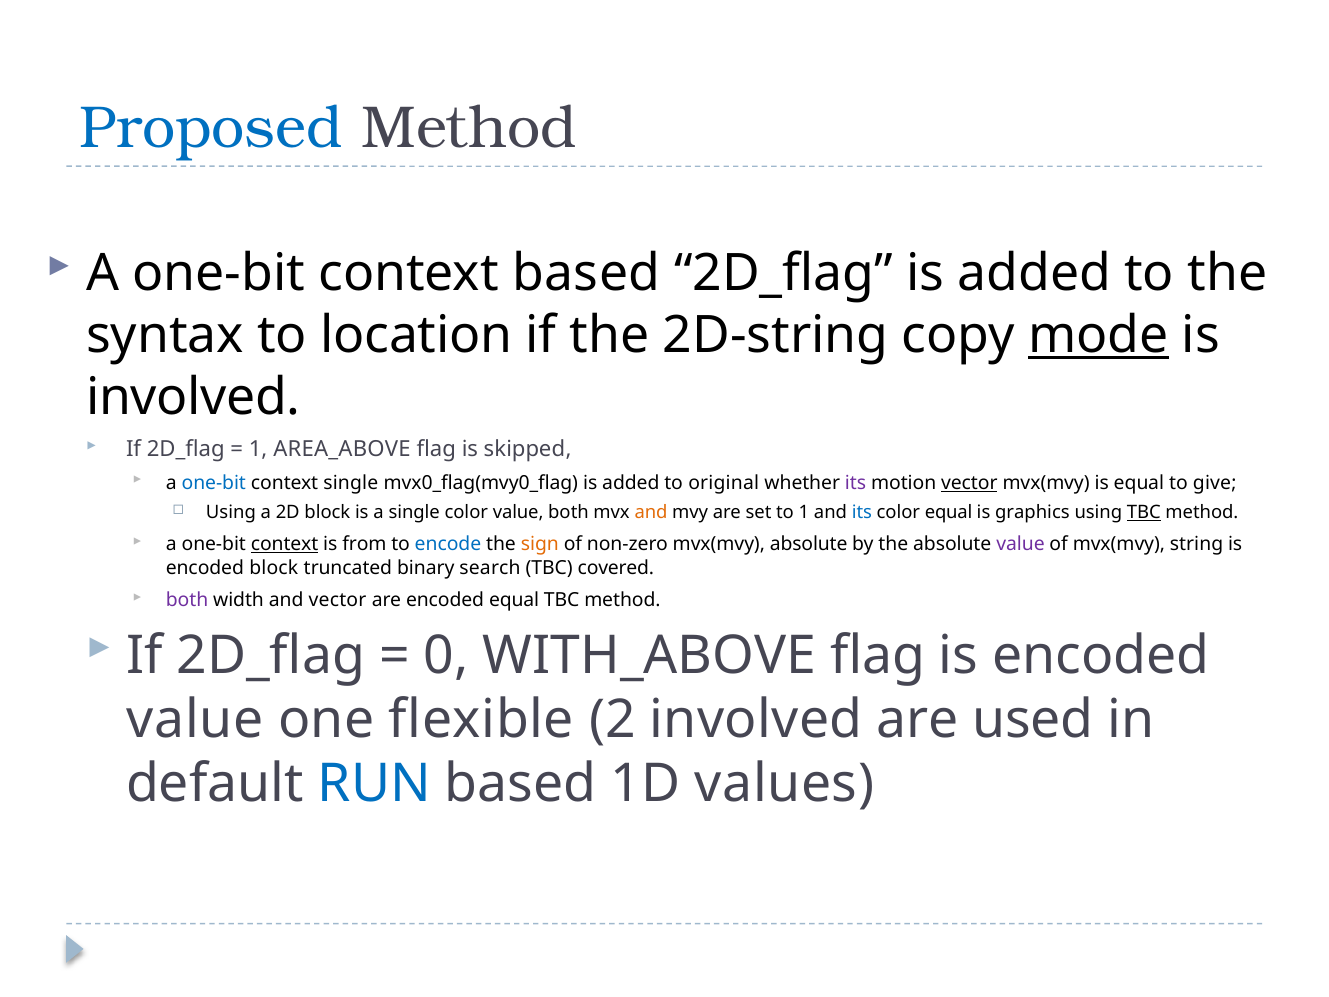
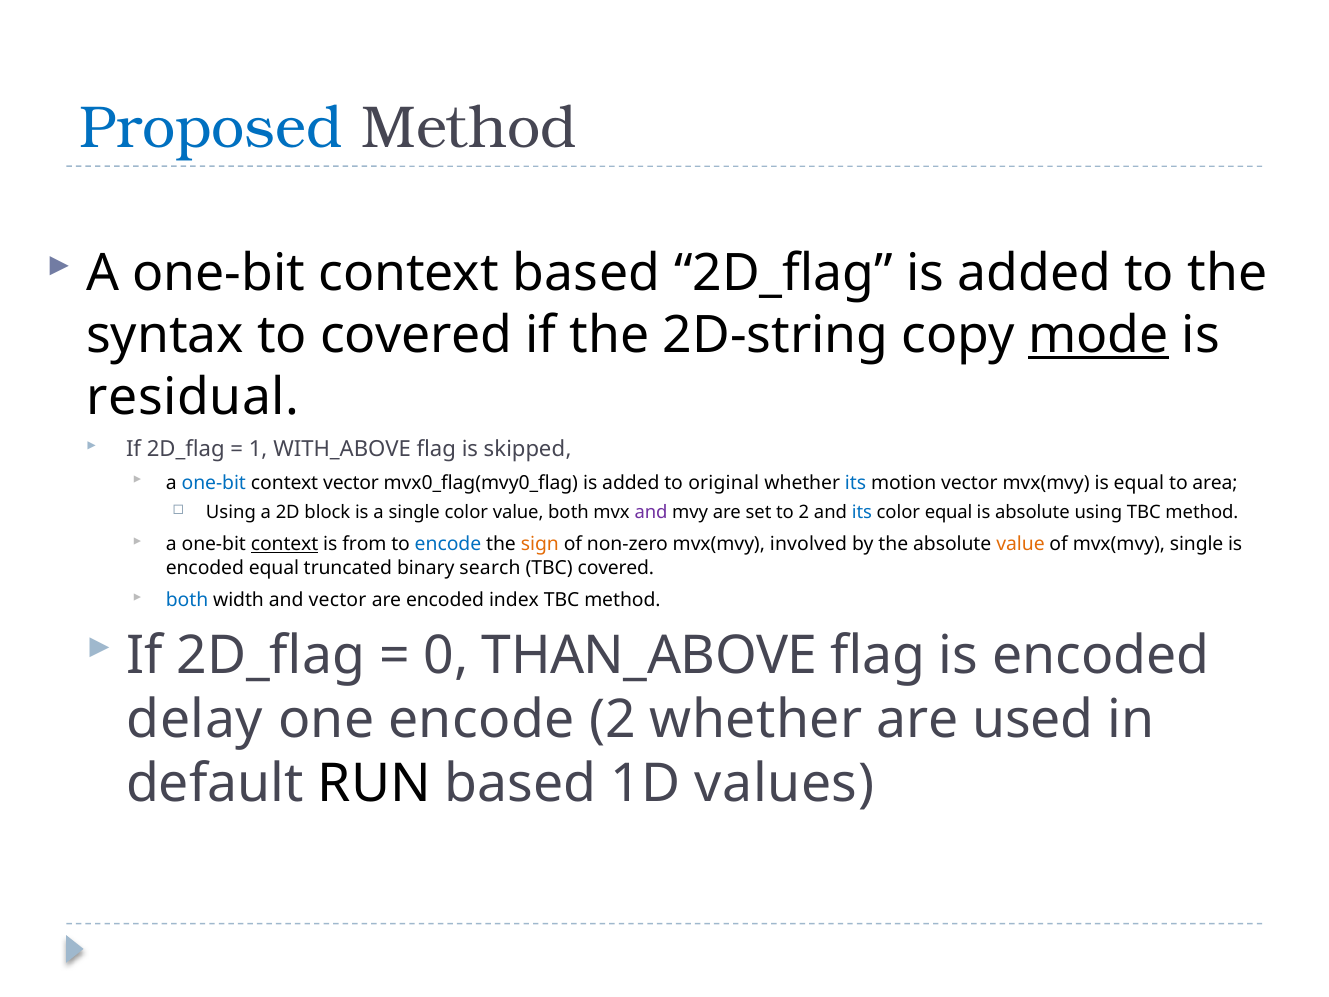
to location: location -> covered
involved at (193, 397): involved -> residual
AREA_ABOVE: AREA_ABOVE -> WITH_ABOVE
context single: single -> vector
its at (855, 483) colour: purple -> blue
vector at (969, 483) underline: present -> none
give: give -> area
and at (651, 513) colour: orange -> purple
to 1: 1 -> 2
is graphics: graphics -> absolute
TBC at (1144, 513) underline: present -> none
mvx(mvy absolute: absolute -> involved
value at (1021, 544) colour: purple -> orange
mvx(mvy string: string -> single
encoded block: block -> equal
both at (187, 600) colour: purple -> blue
encoded equal: equal -> index
WITH_ABOVE: WITH_ABOVE -> THAN_ABOVE
value at (195, 720): value -> delay
one flexible: flexible -> encode
2 involved: involved -> whether
RUN colour: blue -> black
